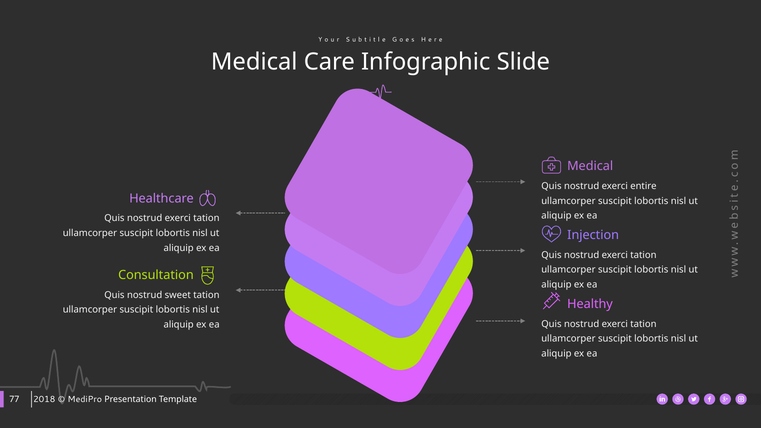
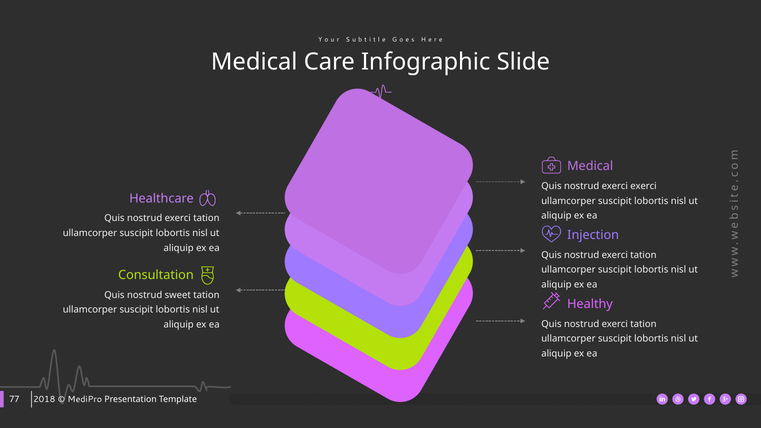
exerci entire: entire -> exerci
